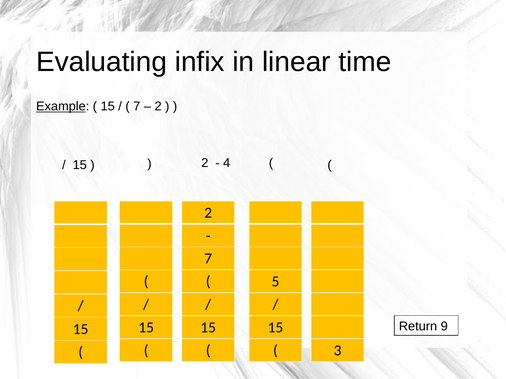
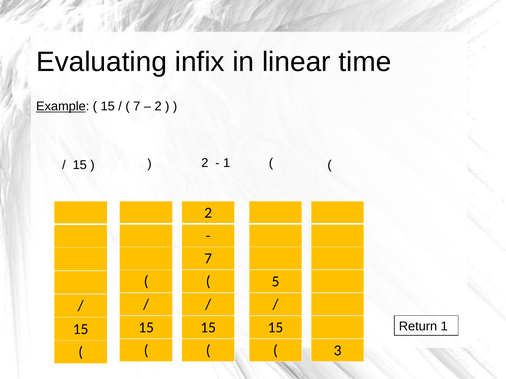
4 at (227, 163): 4 -> 1
Return 9: 9 -> 1
